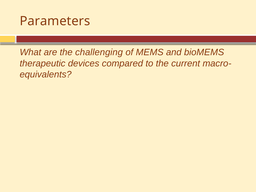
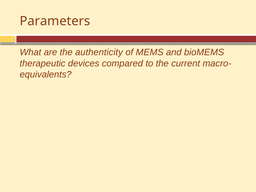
challenging: challenging -> authenticity
